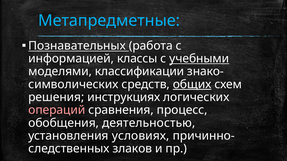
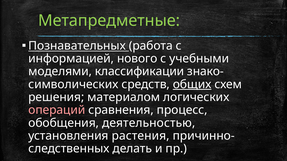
Метапредметные colour: light blue -> light green
классы: классы -> нового
учебными underline: present -> none
инструкциях: инструкциях -> материалом
условиях: условиях -> растения
злаков: злаков -> делать
